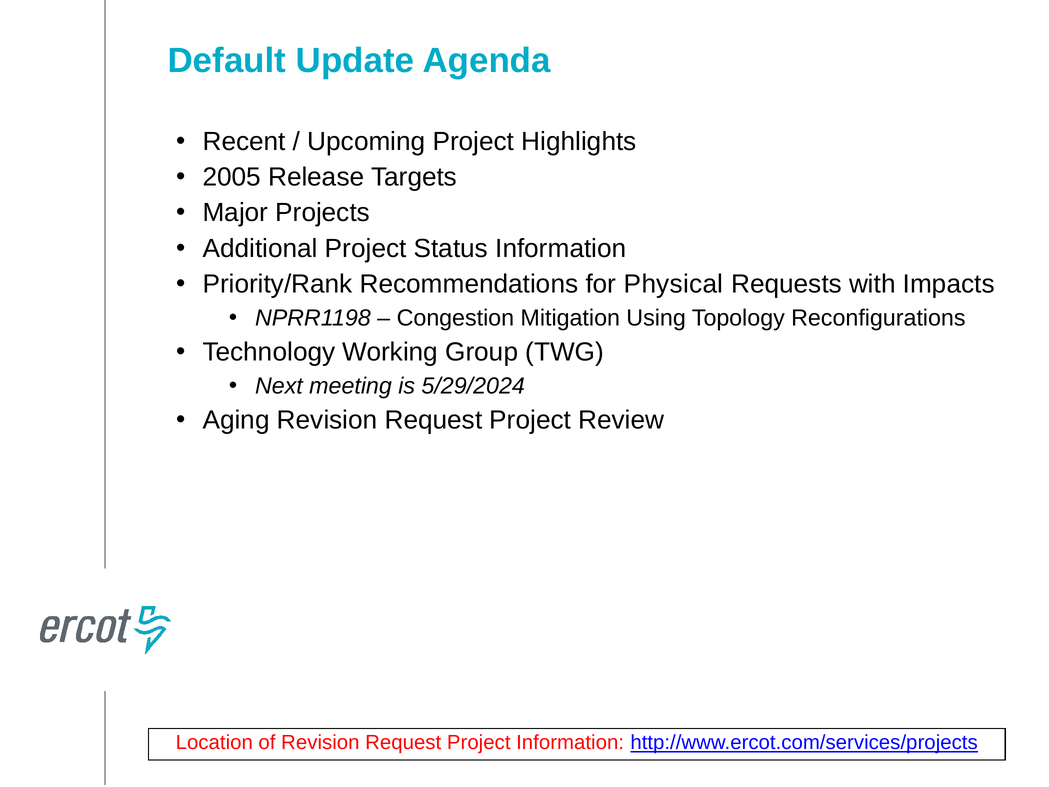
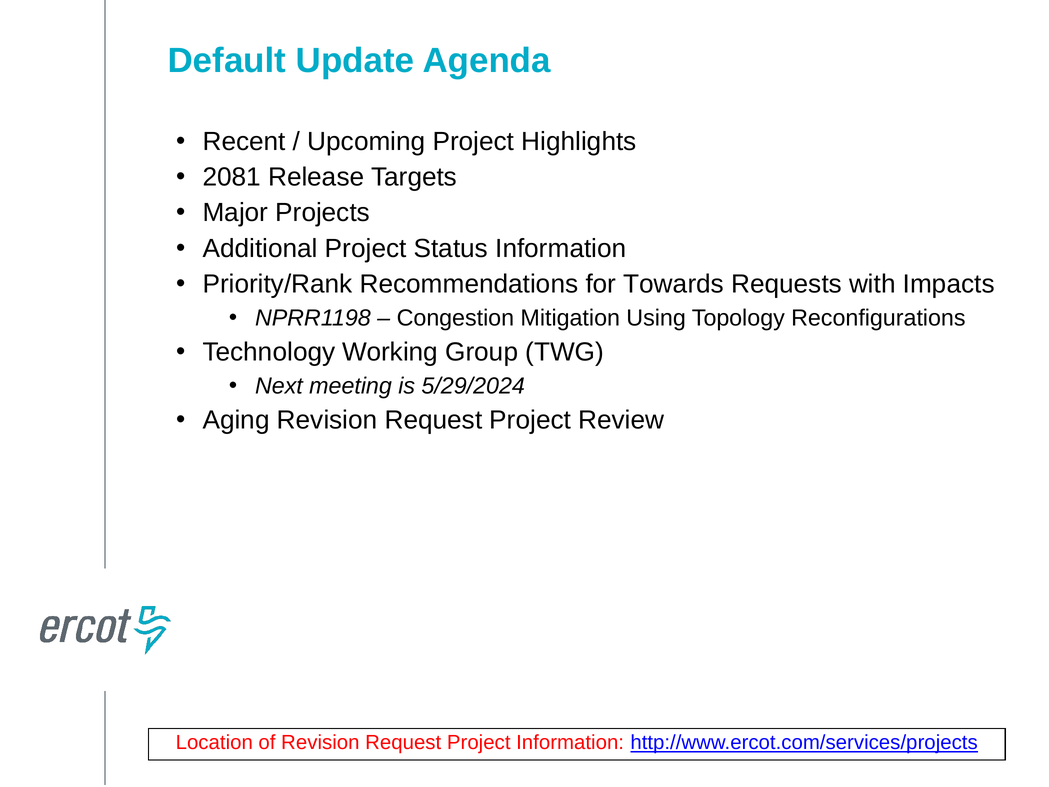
2005: 2005 -> 2081
Physical: Physical -> Towards
